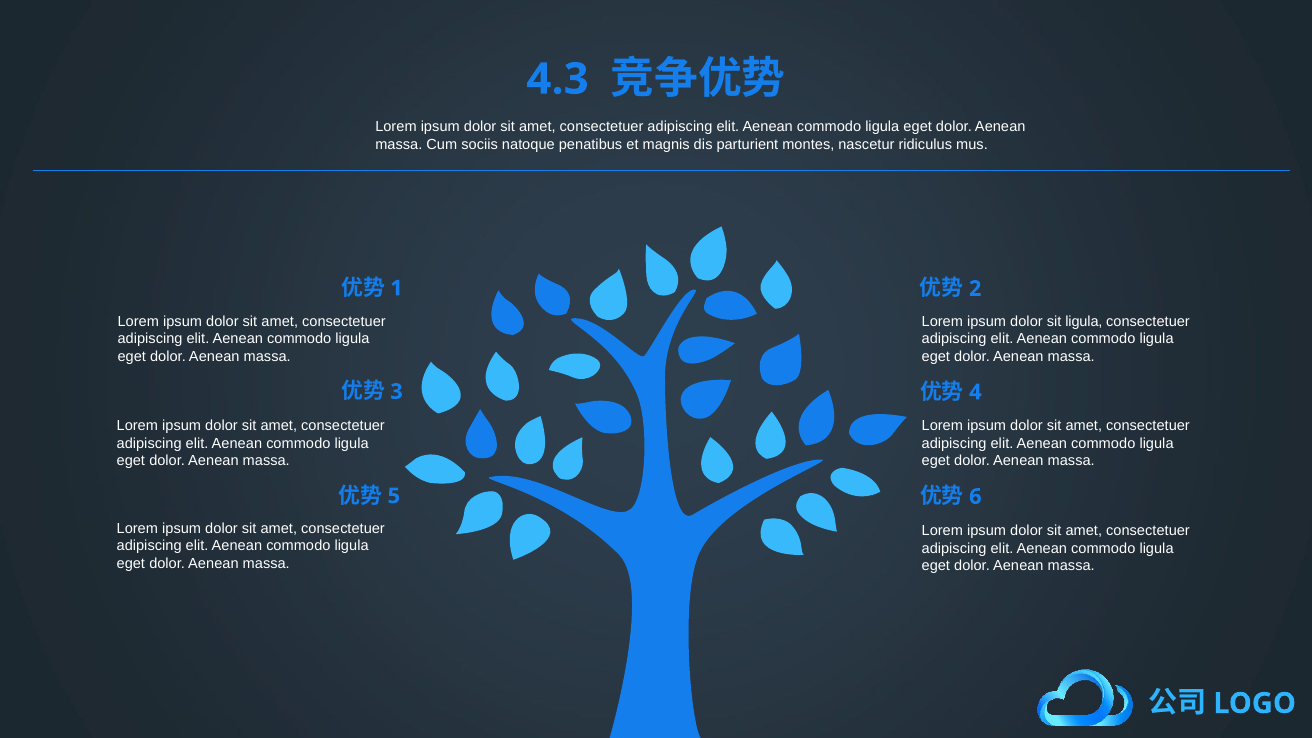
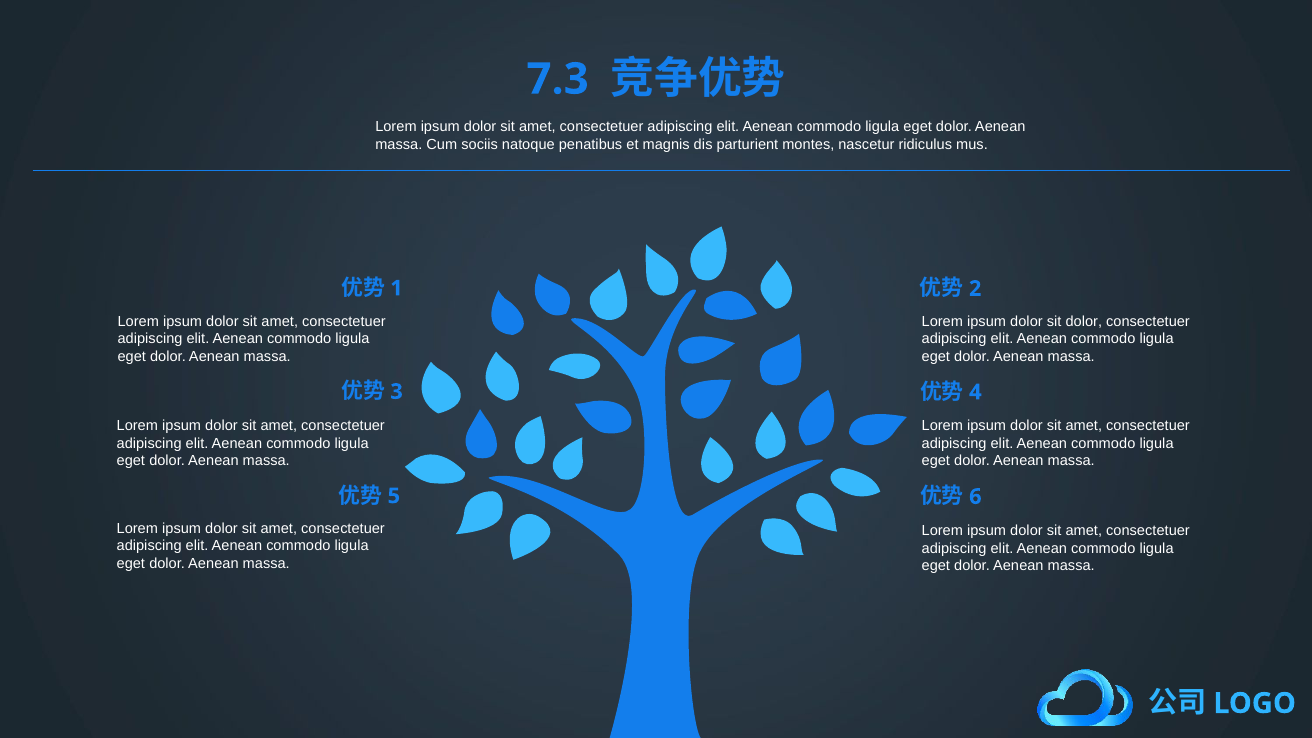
4.3: 4.3 -> 7.3
sit ligula: ligula -> dolor
